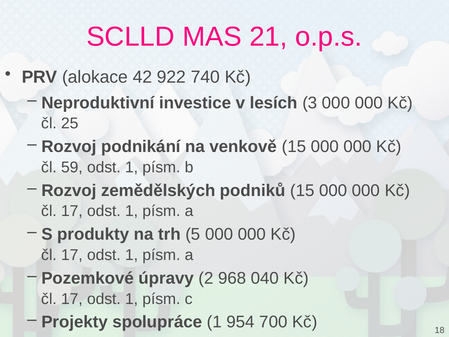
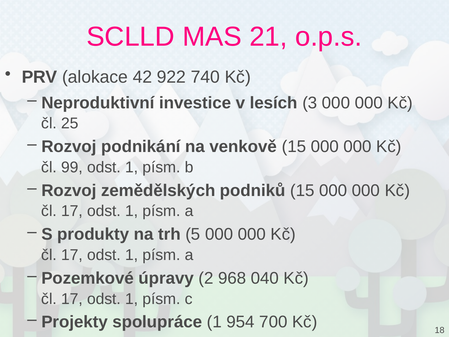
59: 59 -> 99
